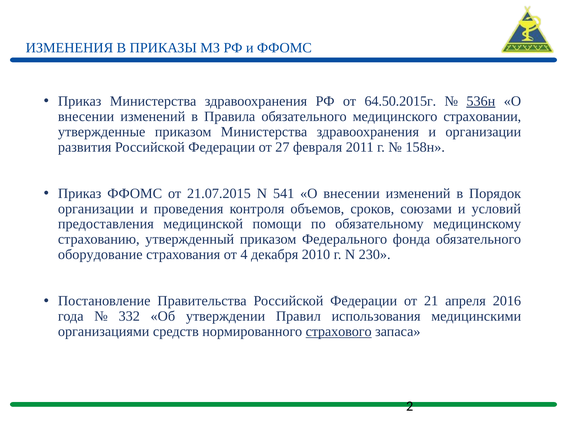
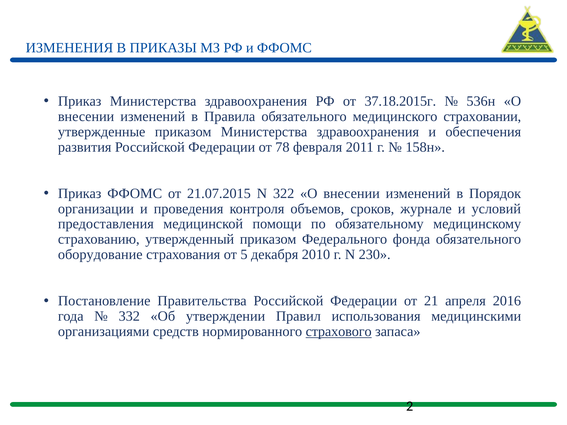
64.50.2015г: 64.50.2015г -> 37.18.2015г
536н underline: present -> none
и организации: организации -> обеспечения
27: 27 -> 78
541: 541 -> 322
союзами: союзами -> журнале
4: 4 -> 5
